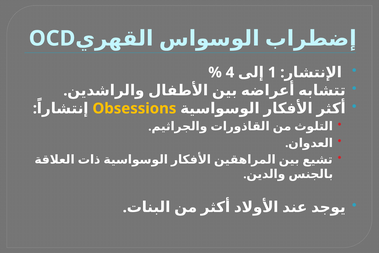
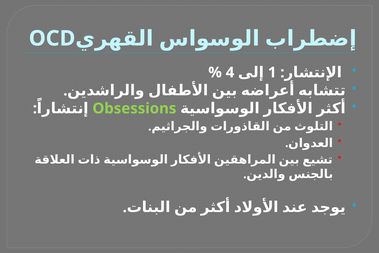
Obsessions colour: yellow -> light green
